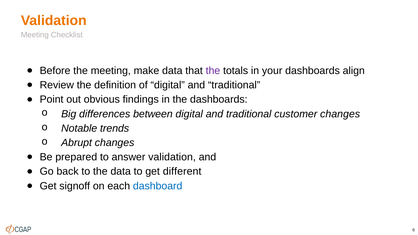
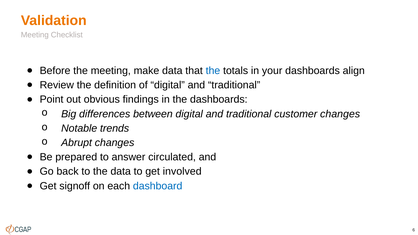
the at (213, 71) colour: purple -> blue
answer validation: validation -> circulated
different: different -> involved
